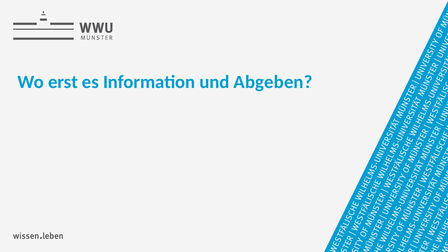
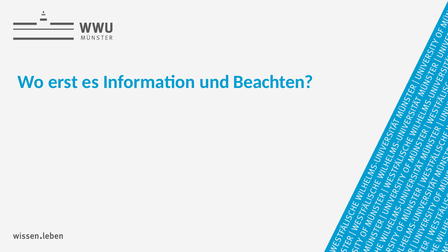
Abgeben: Abgeben -> Beachten
